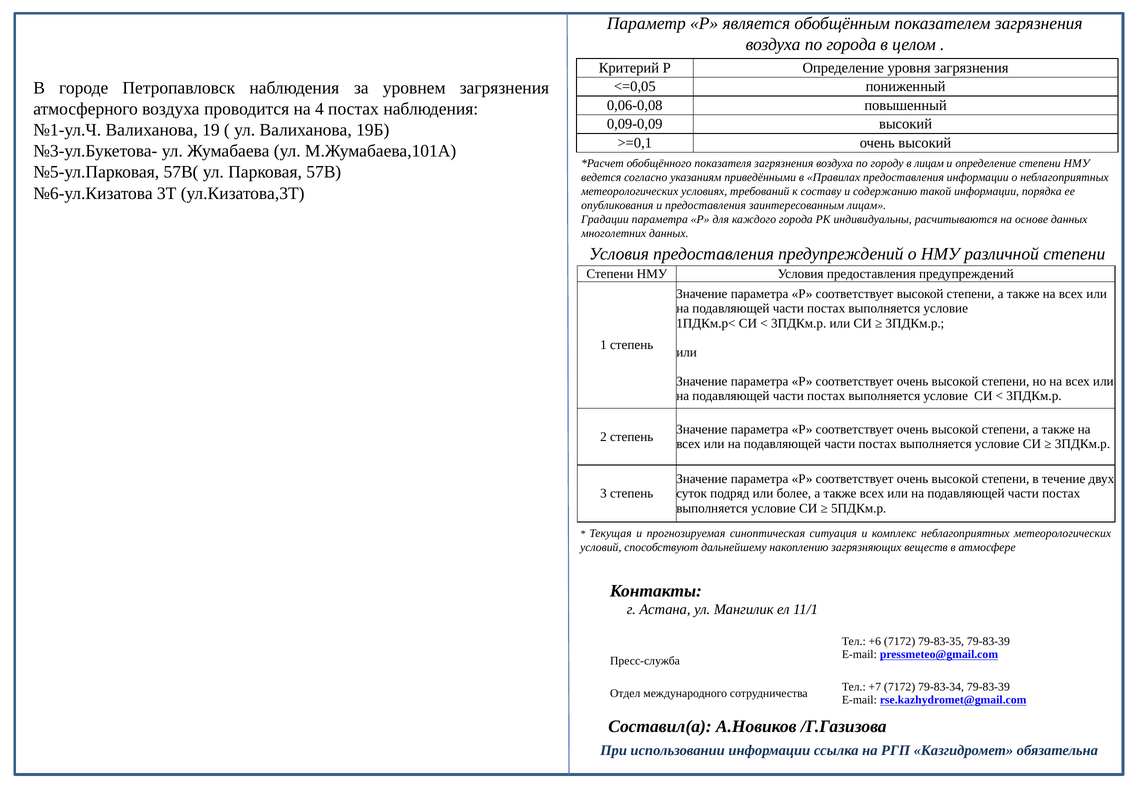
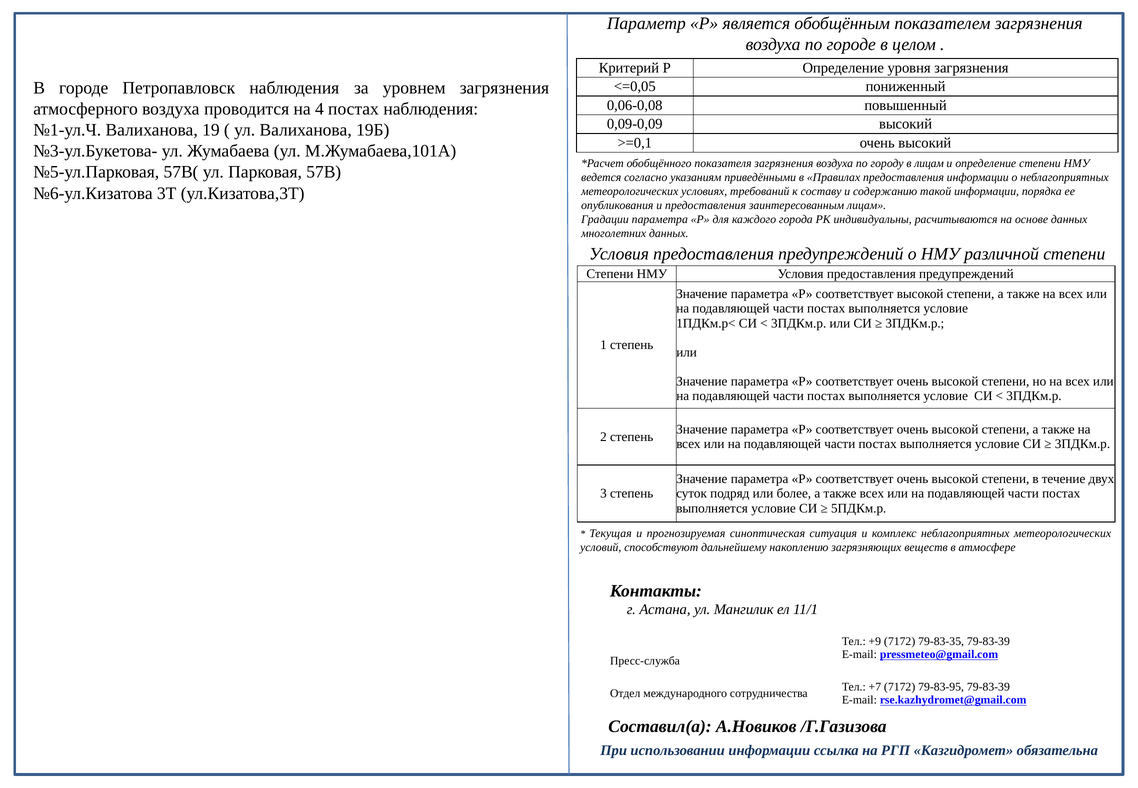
по города: города -> городе
+6: +6 -> +9
79-83-34: 79-83-34 -> 79-83-95
